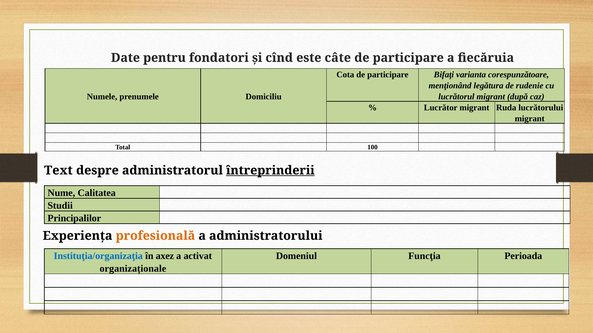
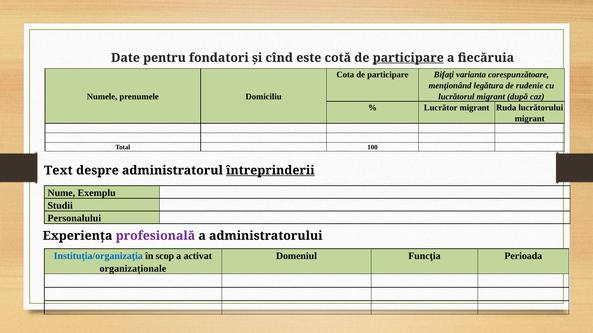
câte: câte -> cotă
participare at (408, 58) underline: none -> present
Calitatea: Calitatea -> Exemplu
Principalilor: Principalilor -> Personalului
profesională colour: orange -> purple
axez: axez -> scop
